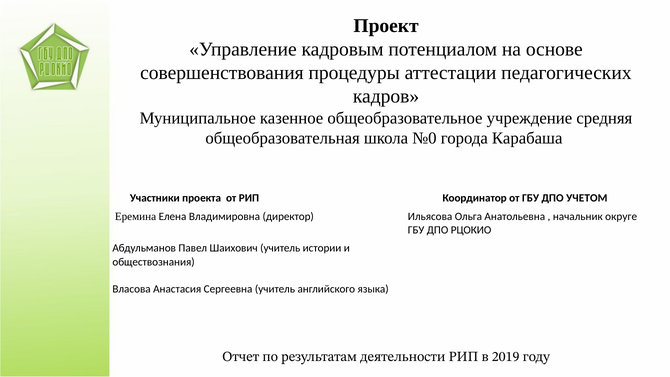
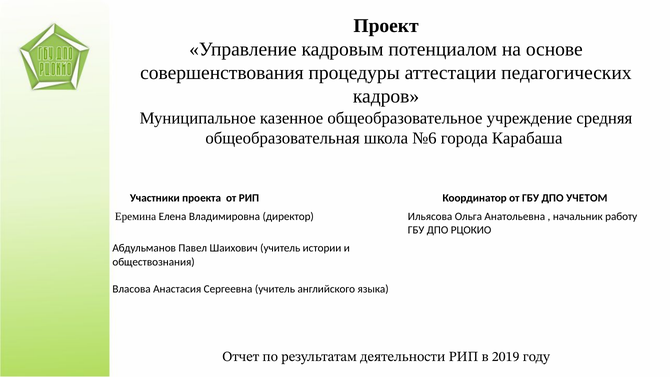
№0: №0 -> №6
округе: округе -> работу
